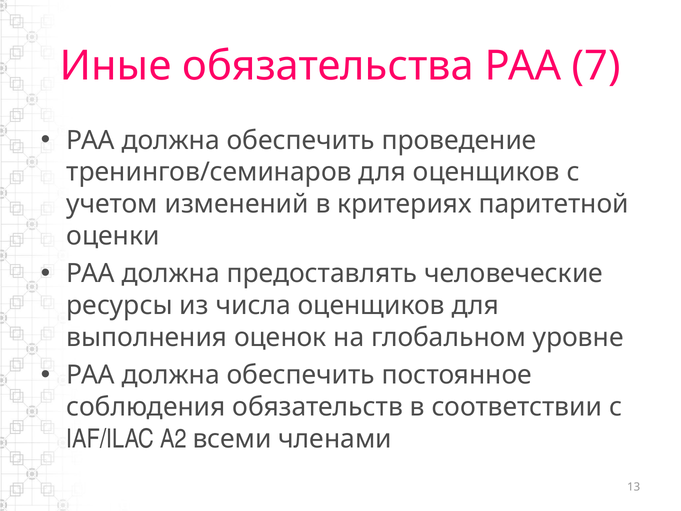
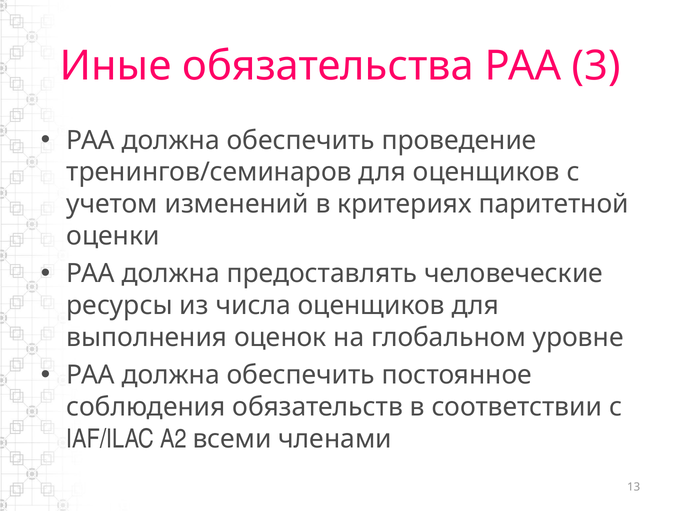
7: 7 -> 3
